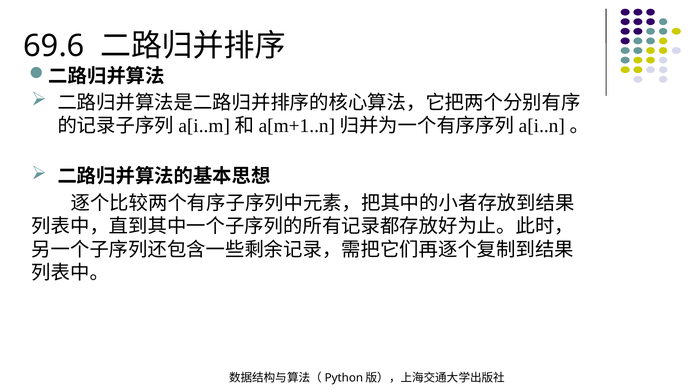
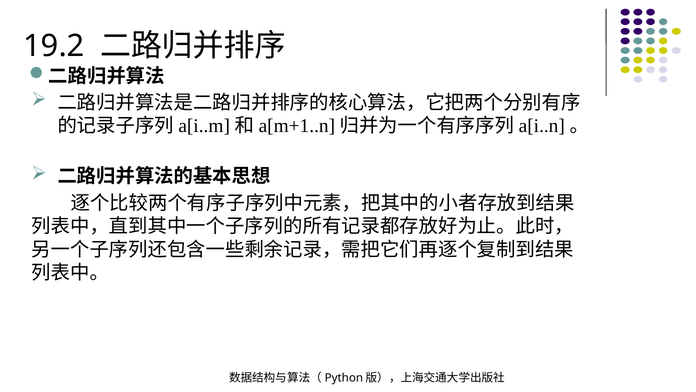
69.6: 69.6 -> 19.2
